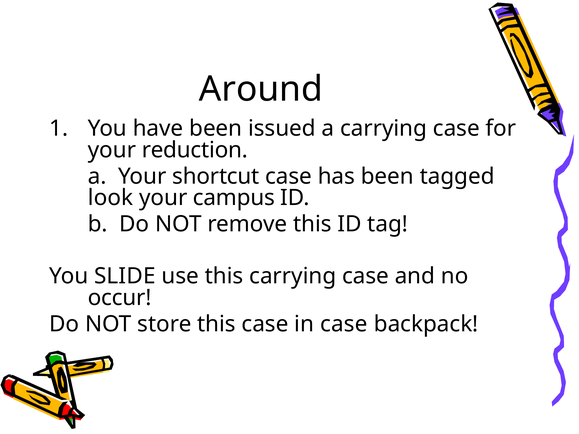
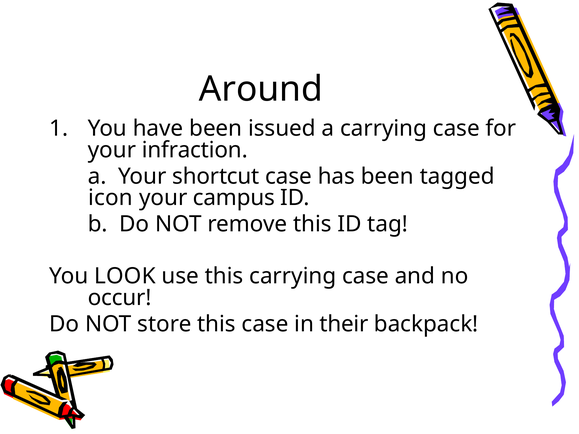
reduction: reduction -> infraction
look: look -> icon
SLIDE: SLIDE -> LOOK
in case: case -> their
